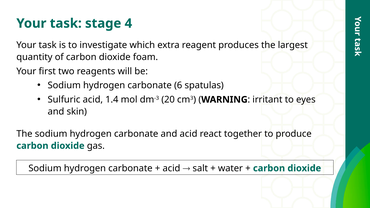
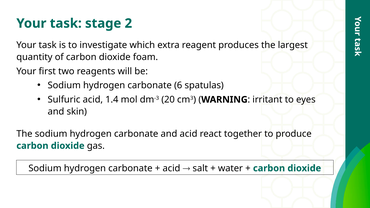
4: 4 -> 2
